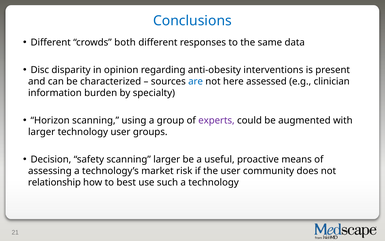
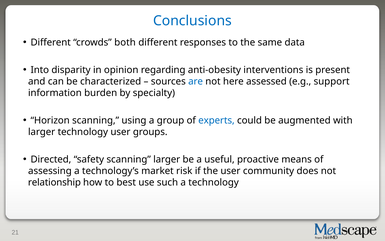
Disc: Disc -> Into
clinician: clinician -> support
experts colour: purple -> blue
Decision: Decision -> Directed
